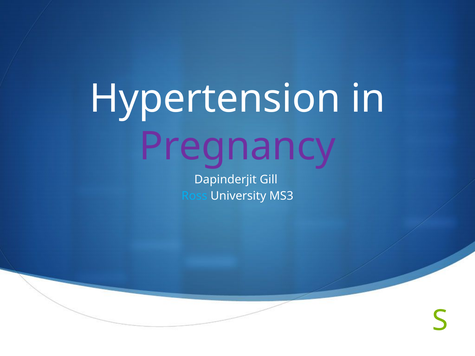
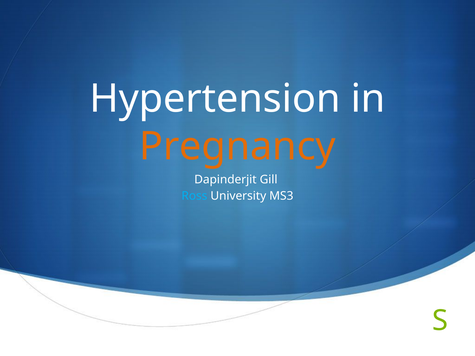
Pregnancy colour: purple -> orange
